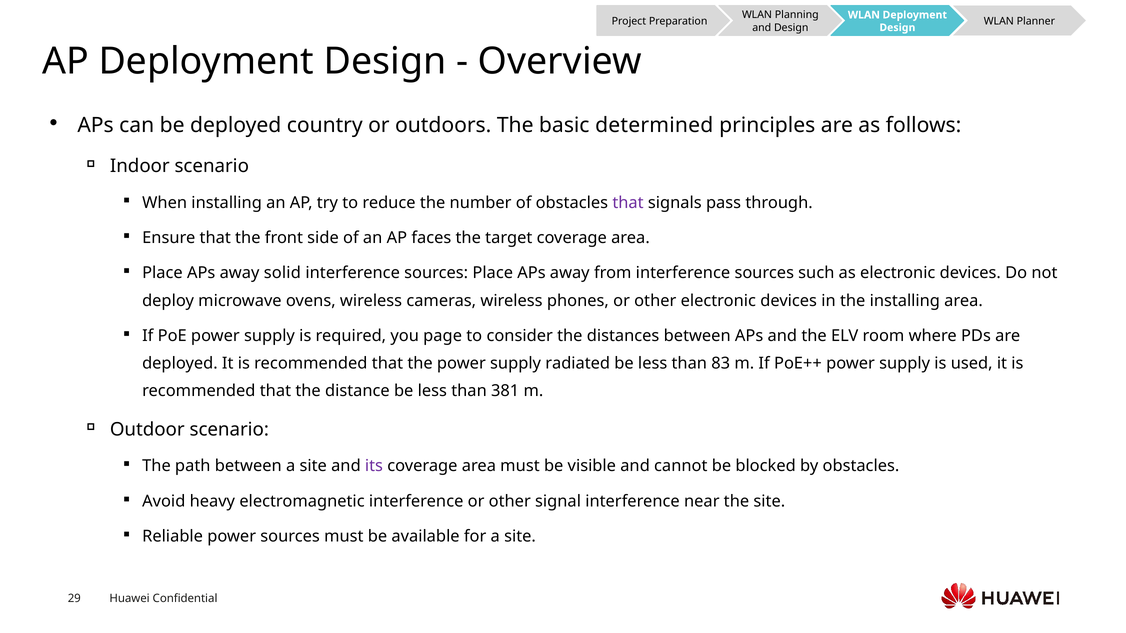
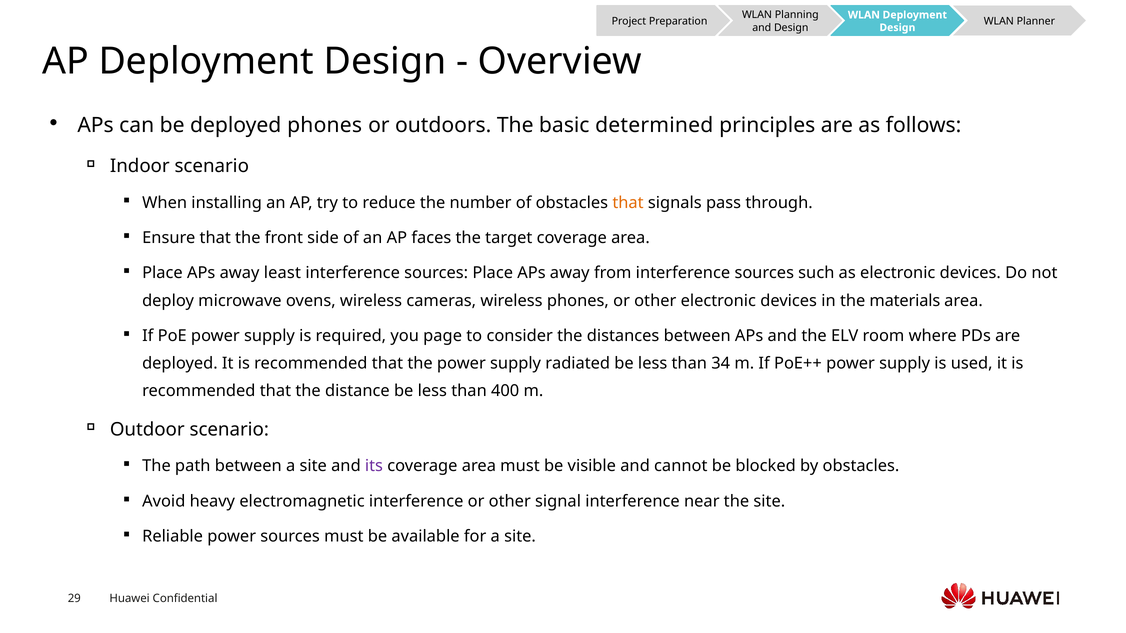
deployed country: country -> phones
that at (628, 203) colour: purple -> orange
solid: solid -> least
the installing: installing -> materials
83: 83 -> 34
381: 381 -> 400
